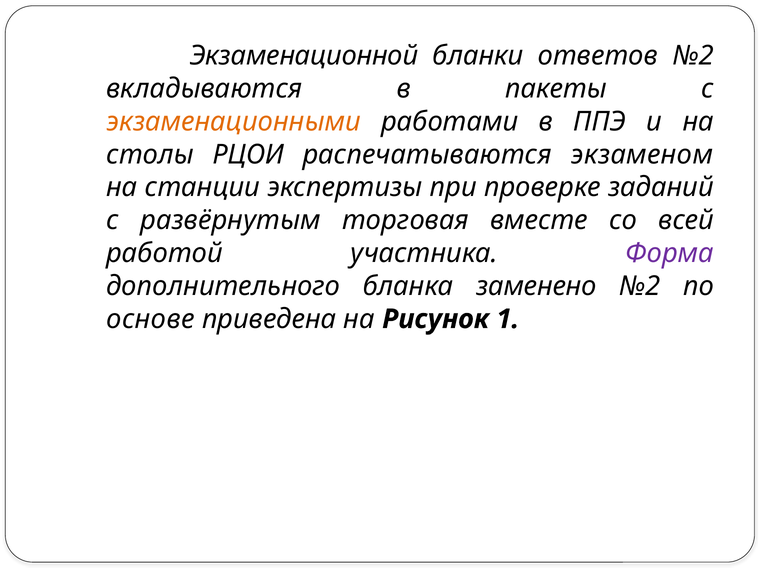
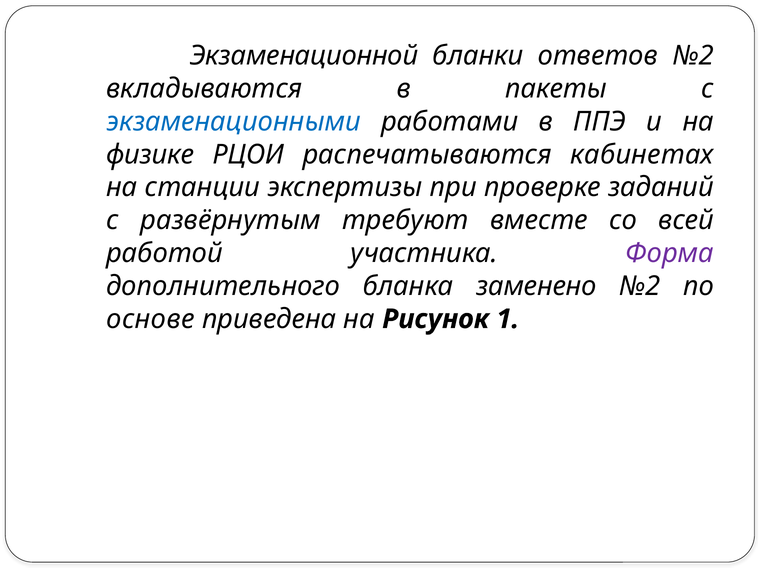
экзаменационными colour: orange -> blue
столы: столы -> физике
экзаменом: экзаменом -> кабинетах
торговая: торговая -> требуют
